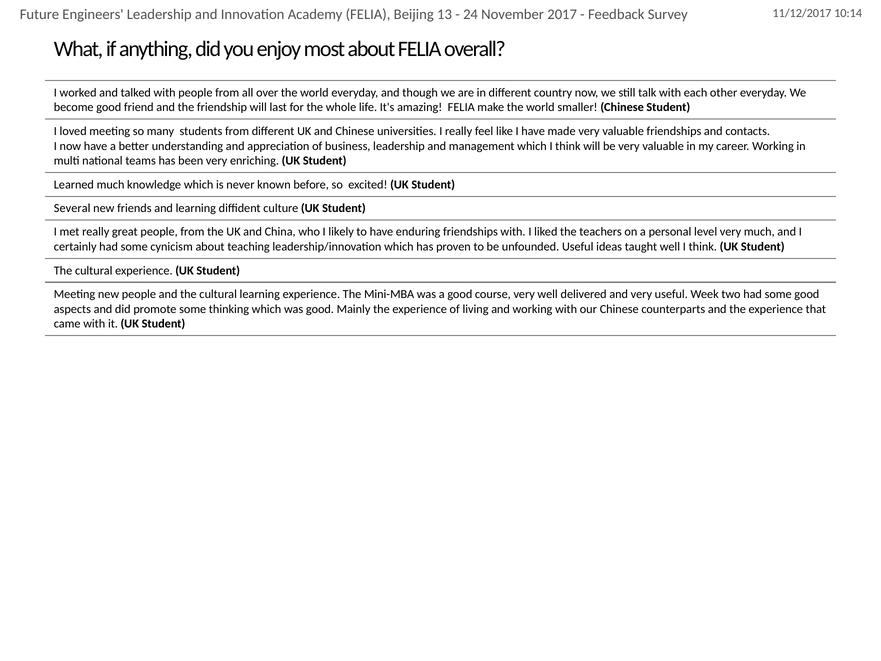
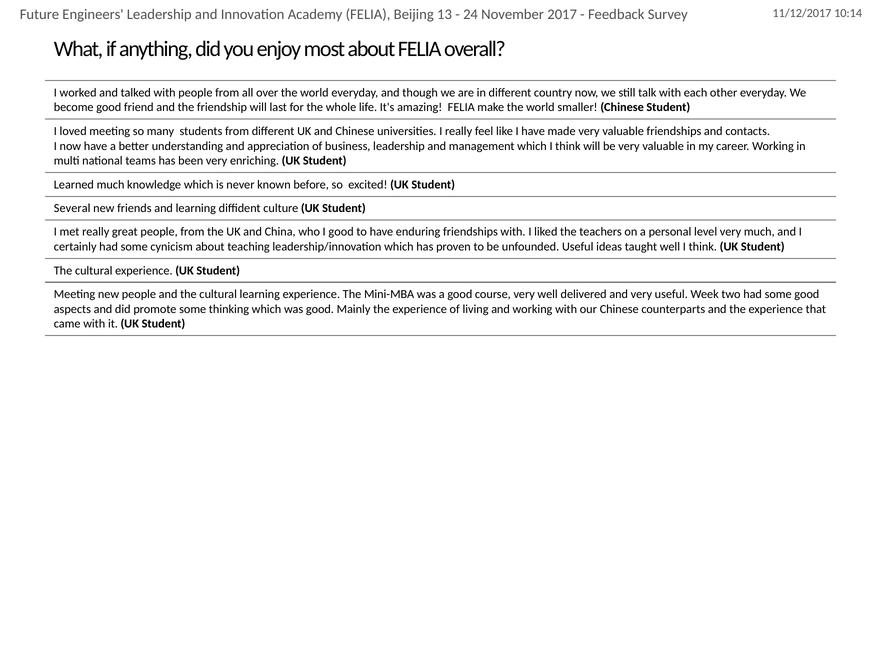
I likely: likely -> good
